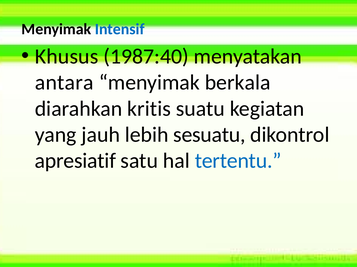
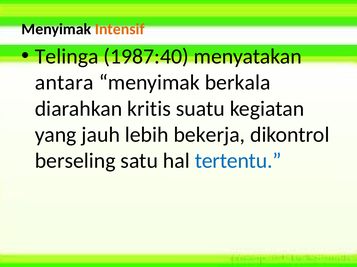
Intensif colour: blue -> orange
Khusus: Khusus -> Telinga
sesuatu: sesuatu -> bekerja
apresiatif: apresiatif -> berseling
